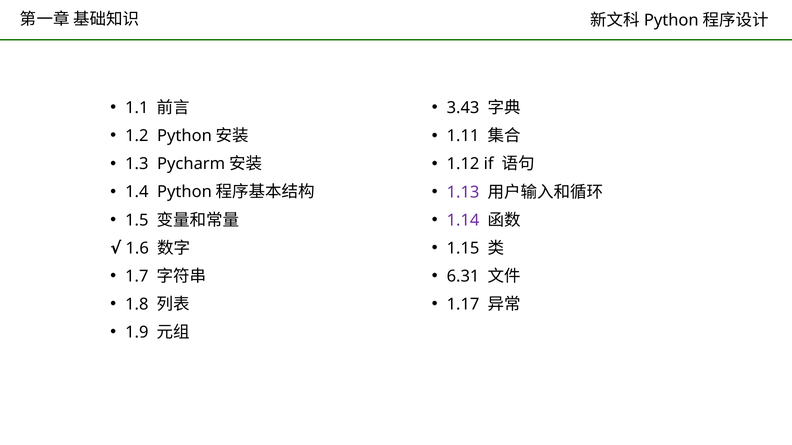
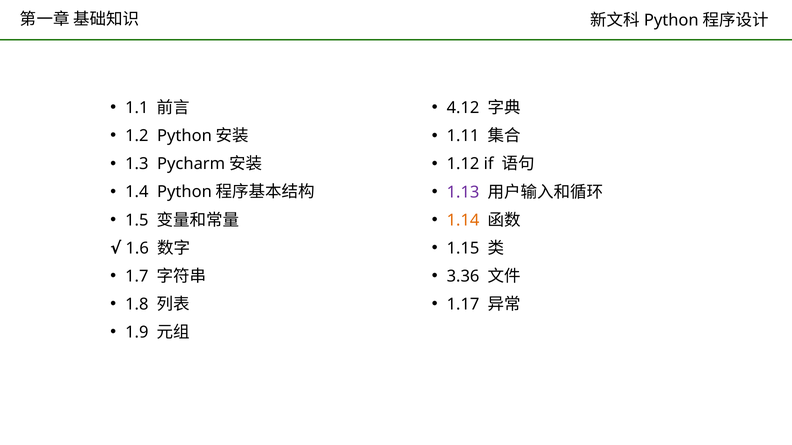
3.43: 3.43 -> 4.12
1.14 colour: purple -> orange
6.31: 6.31 -> 3.36
